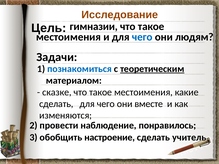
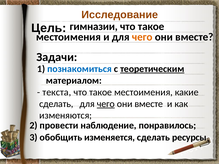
чего at (142, 37) colour: blue -> orange
людям at (194, 37): людям -> вместе
сказке: сказке -> текста
чего at (106, 104) underline: none -> present
настроение: настроение -> изменяется
учитель: учитель -> ресурсы
